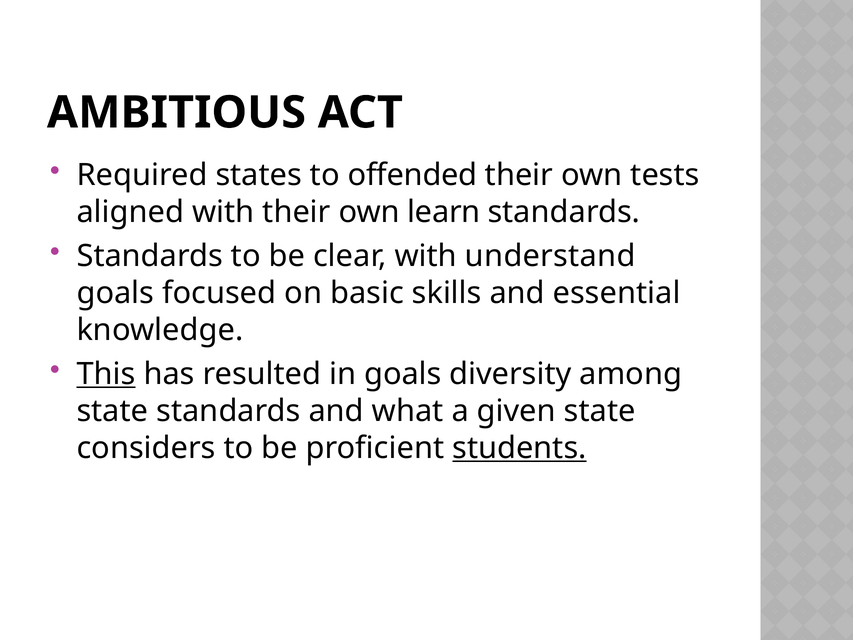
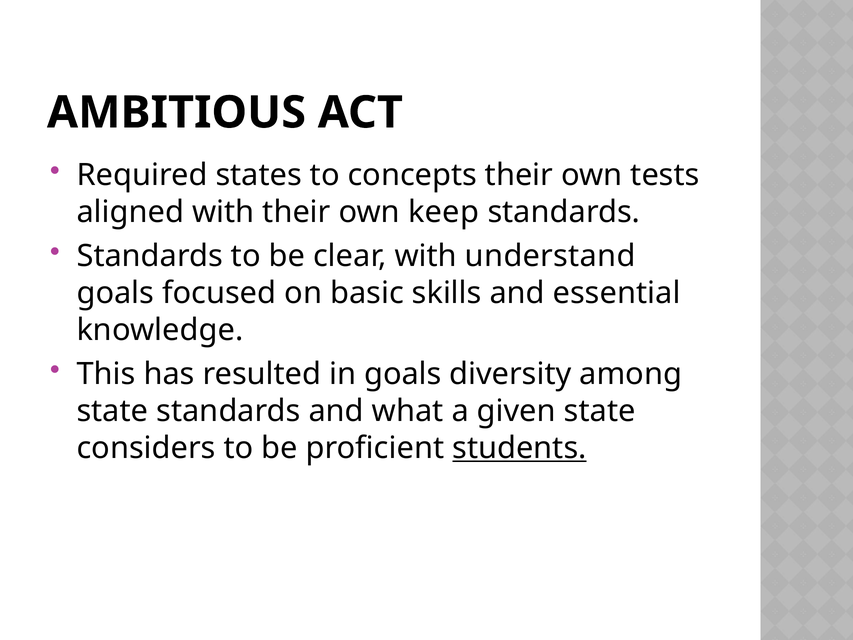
offended: offended -> concepts
learn: learn -> keep
This underline: present -> none
